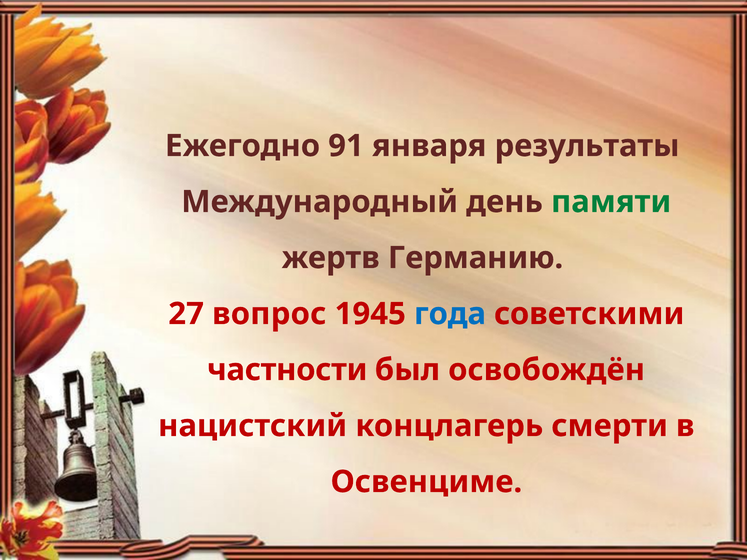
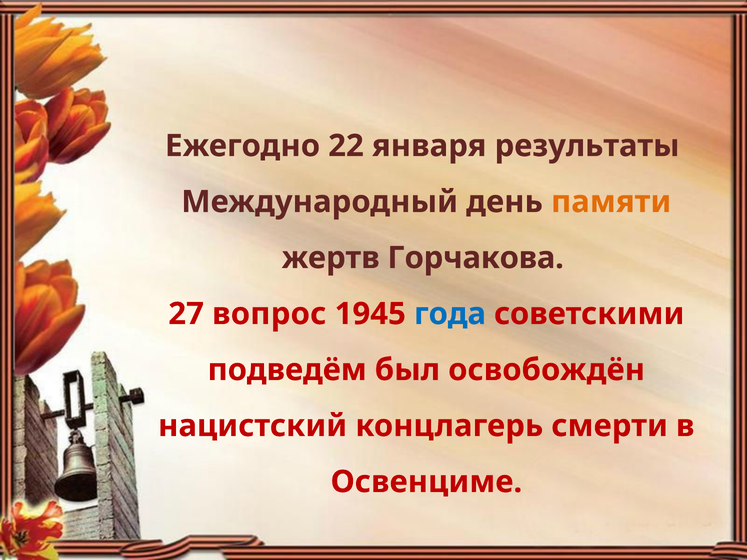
91: 91 -> 22
памяти colour: green -> orange
Германию: Германию -> Горчакова
частности: частности -> подведём
